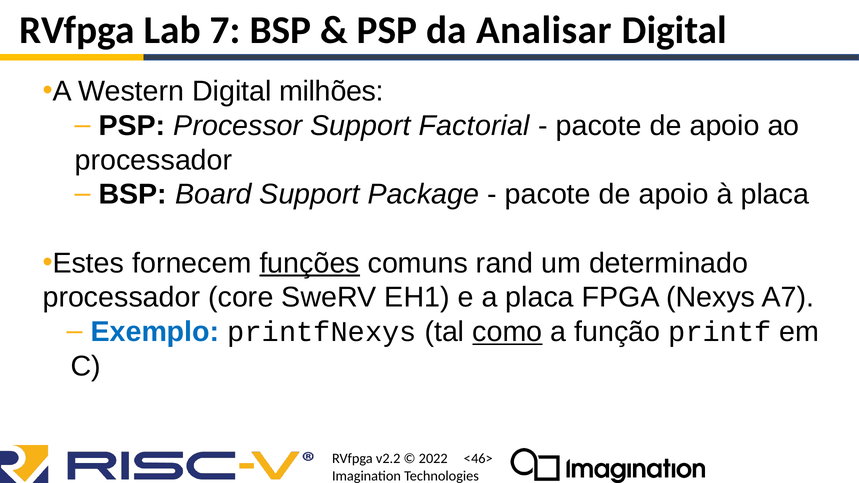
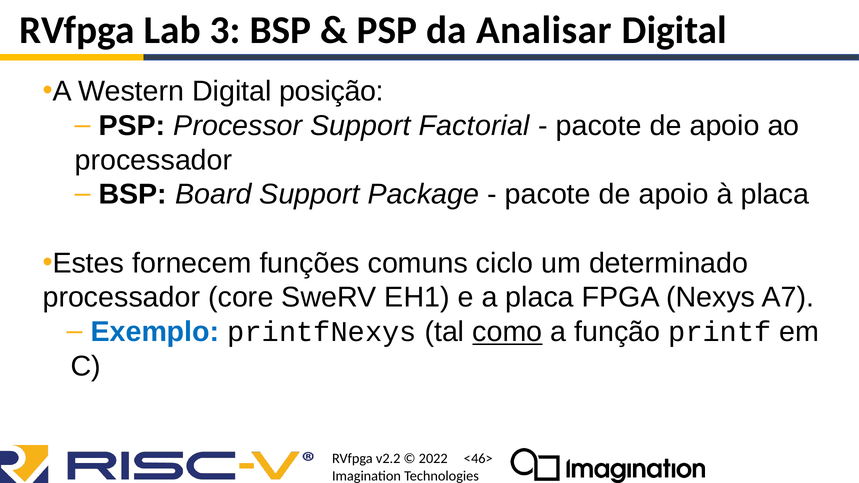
7: 7 -> 3
milhões: milhões -> posição
funções underline: present -> none
rand: rand -> ciclo
